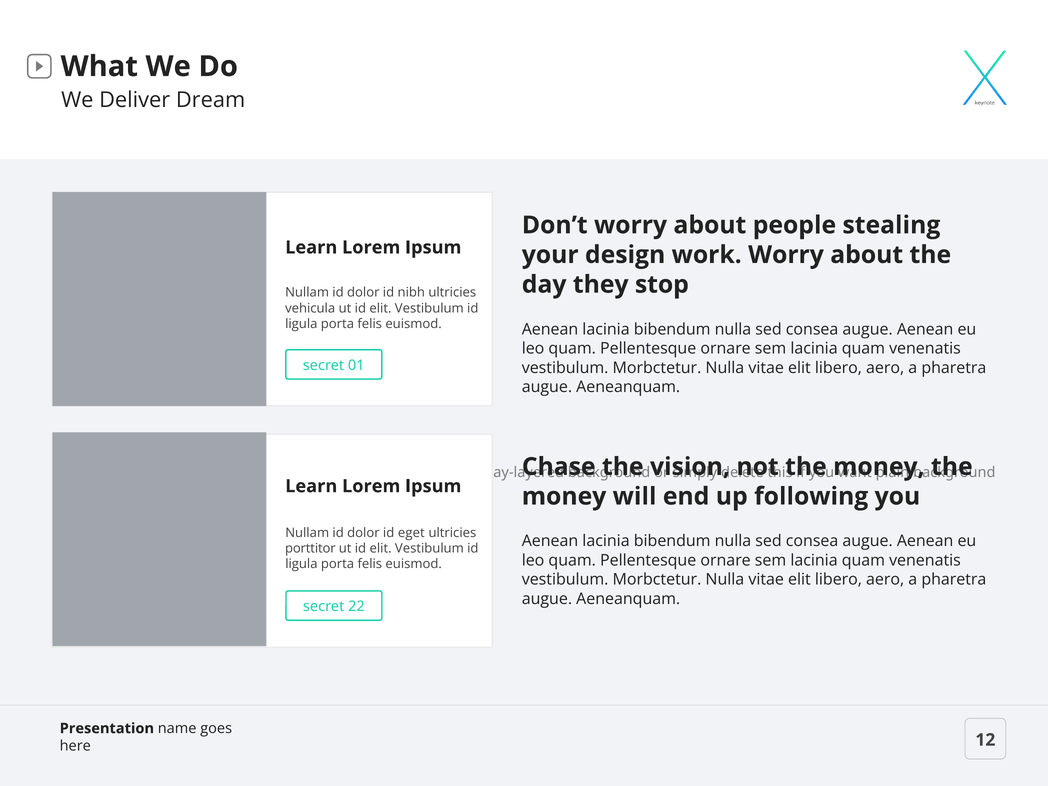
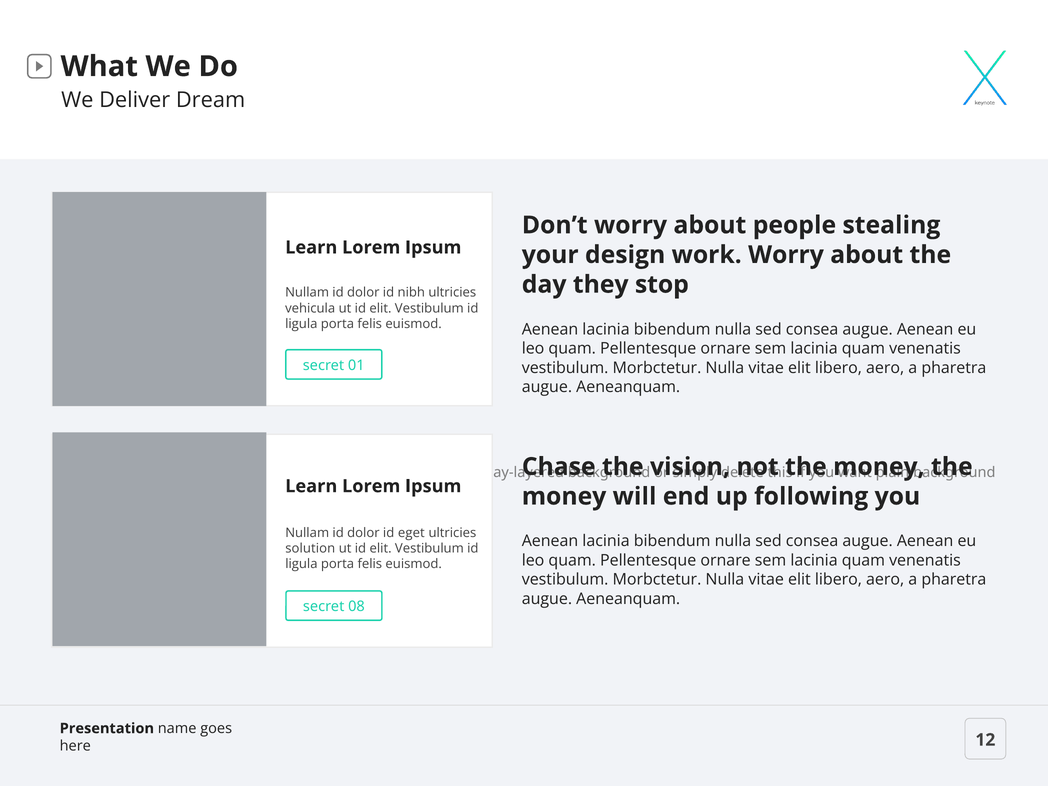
porttitor: porttitor -> solution
22: 22 -> 08
